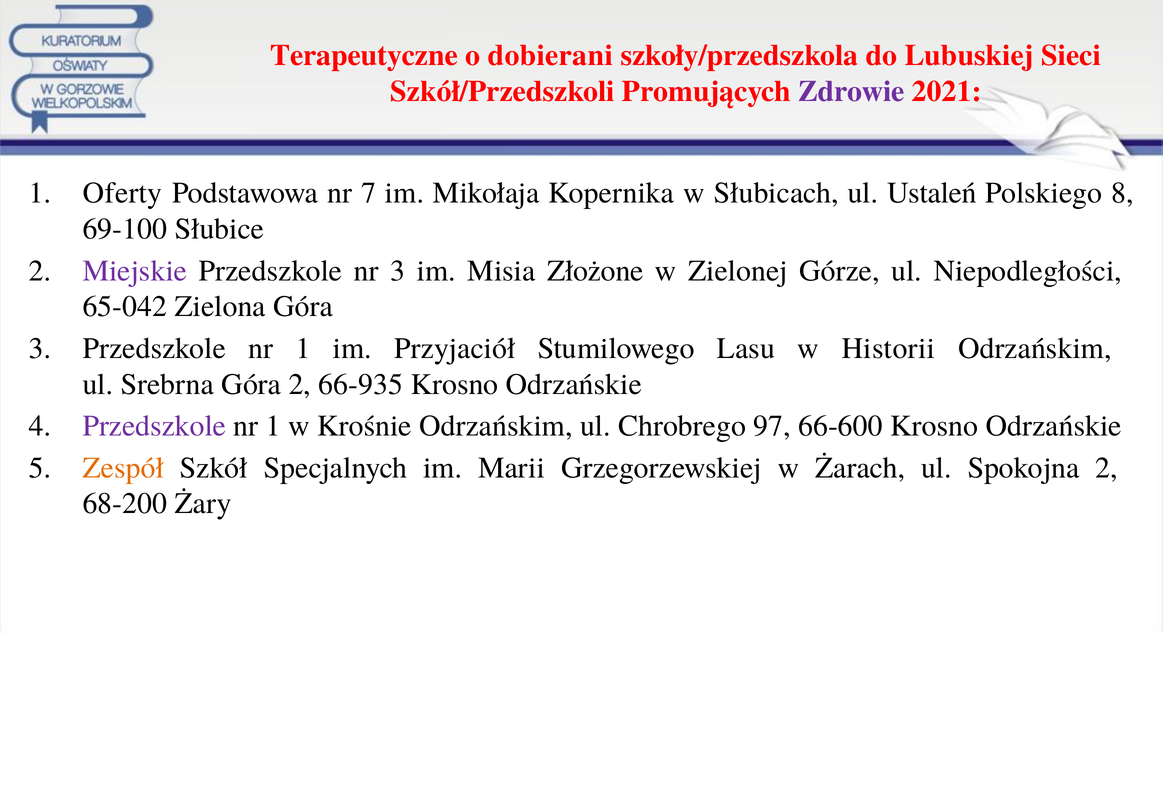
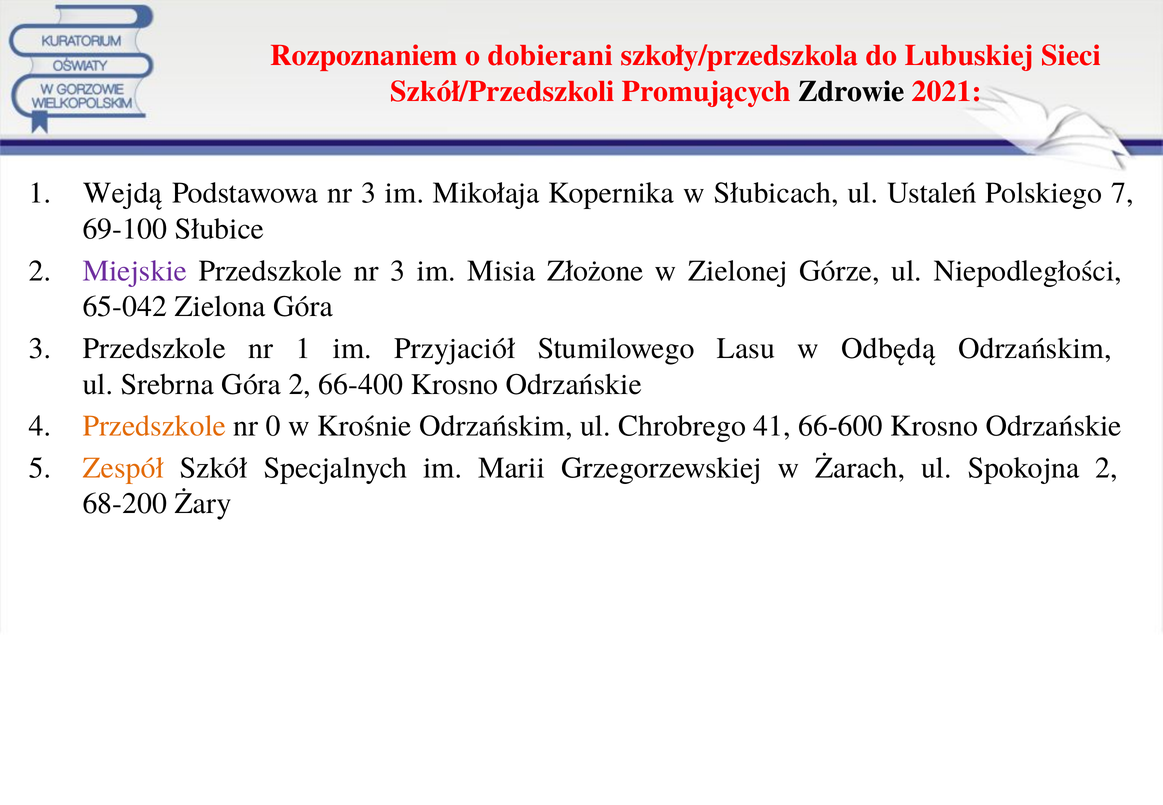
Terapeutyczne: Terapeutyczne -> Rozpoznaniem
Zdrowie colour: purple -> black
Oferty: Oferty -> Wejdą
Podstawowa nr 7: 7 -> 3
8: 8 -> 7
Historii: Historii -> Odbędą
66-935: 66-935 -> 66-400
Przedszkole at (154, 426) colour: purple -> orange
1 at (273, 426): 1 -> 0
97: 97 -> 41
